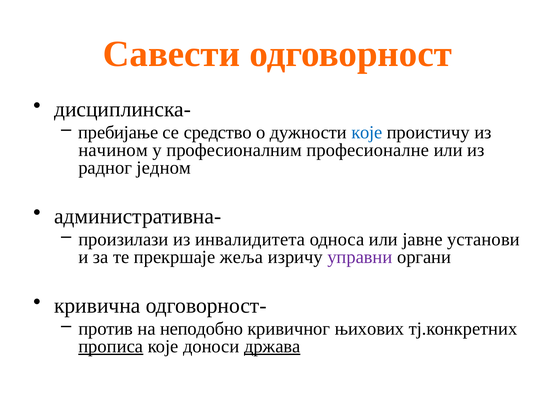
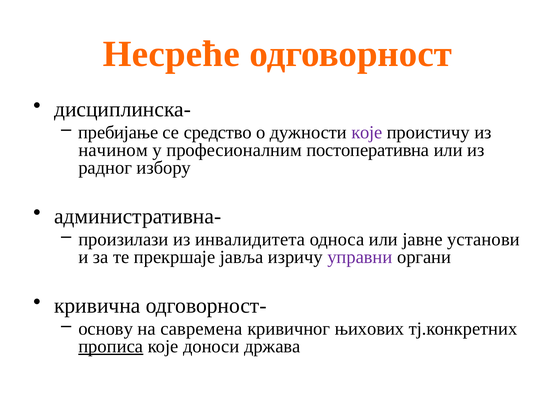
Савести: Савести -> Несреће
које at (367, 132) colour: blue -> purple
професионалне: професионалне -> постоперативна
једном: једном -> избору
жеља: жеља -> јавља
против: против -> основу
неподобно: неподобно -> савремена
држава underline: present -> none
